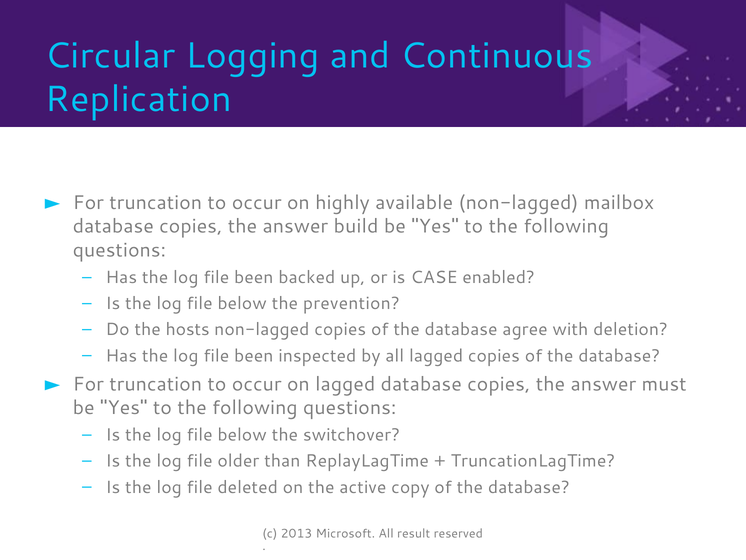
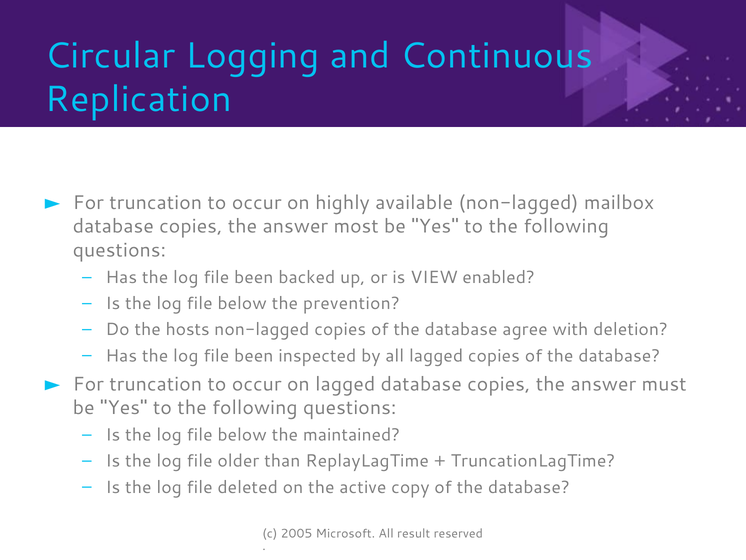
build: build -> most
CASE: CASE -> VIEW
switchover: switchover -> maintained
2013: 2013 -> 2005
